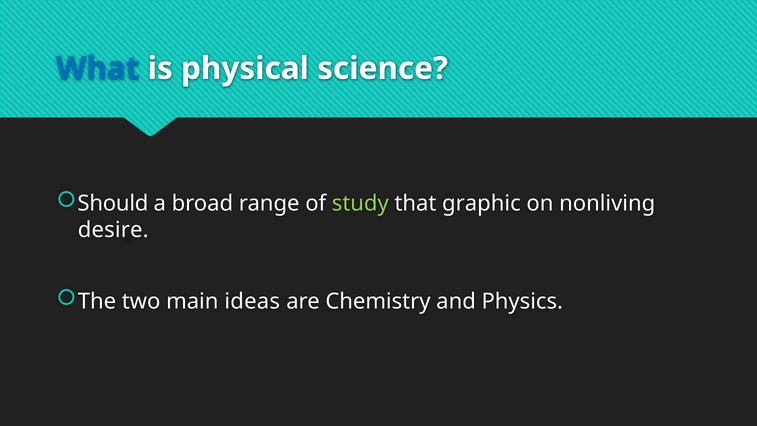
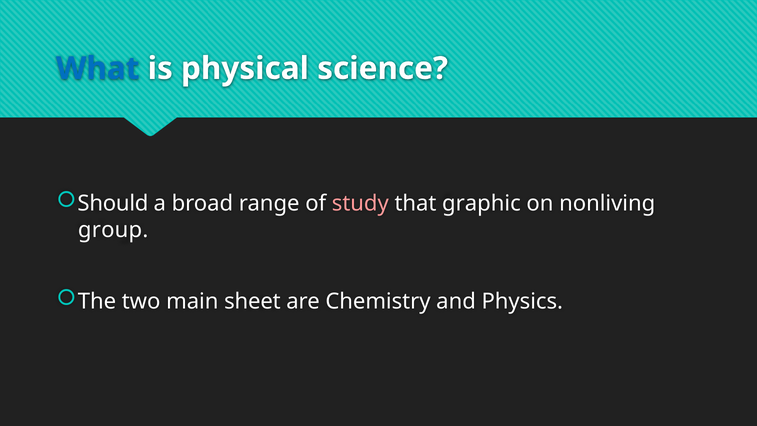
study colour: light green -> pink
desire: desire -> group
ideas: ideas -> sheet
